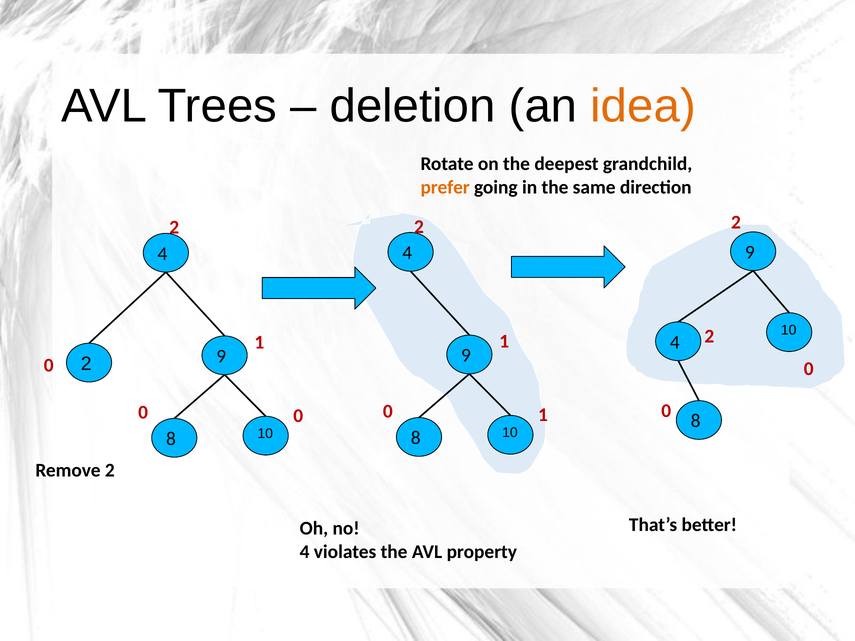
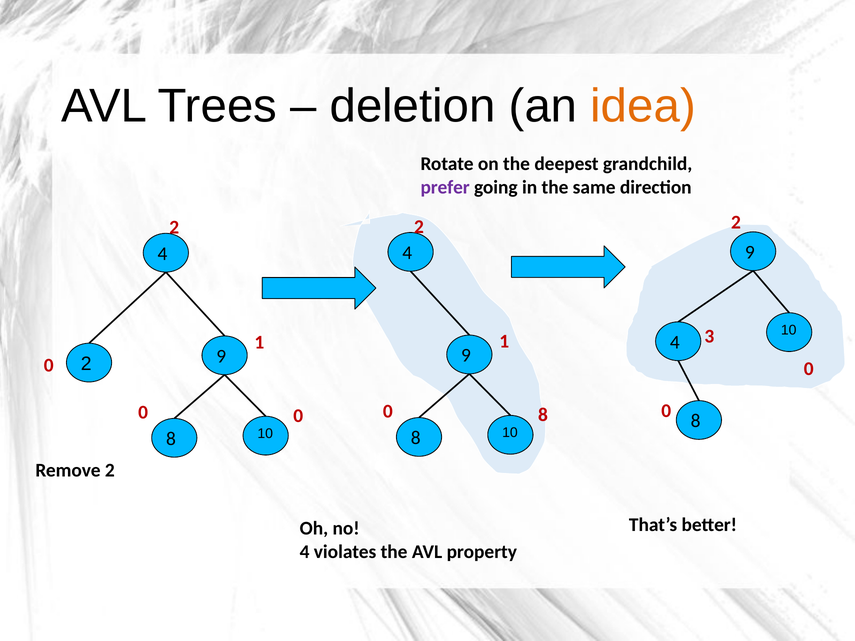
prefer colour: orange -> purple
4 2: 2 -> 3
1 at (543, 415): 1 -> 8
